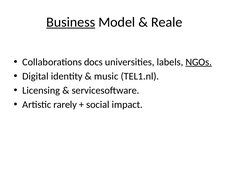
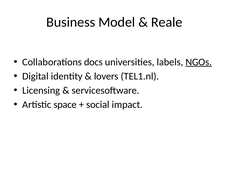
Business underline: present -> none
music: music -> lovers
rarely: rarely -> space
